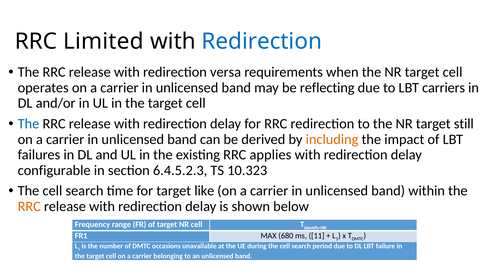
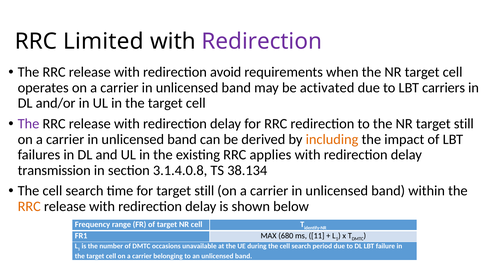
Redirection at (262, 41) colour: blue -> purple
versa: versa -> avoid
reflecting: reflecting -> activated
The at (28, 124) colour: blue -> purple
configurable: configurable -> transmission
6.4.5.2.3: 6.4.5.2.3 -> 3.1.4.0.8
10.323: 10.323 -> 38.134
for target like: like -> still
